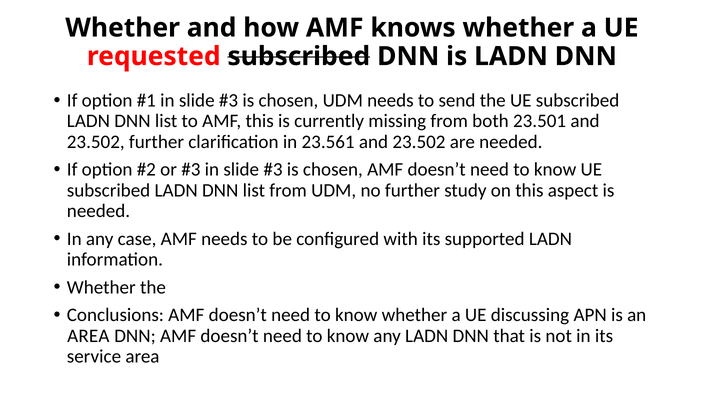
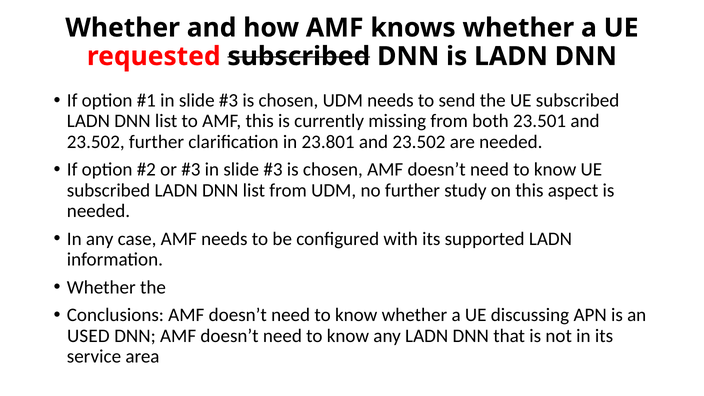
23.561: 23.561 -> 23.801
AREA at (88, 336): AREA -> USED
